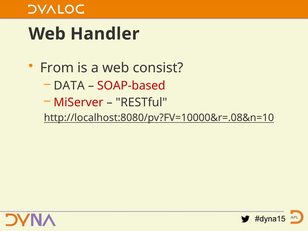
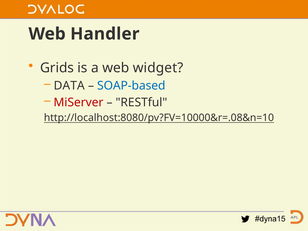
From: From -> Grids
consist: consist -> widget
SOAP-based colour: red -> blue
